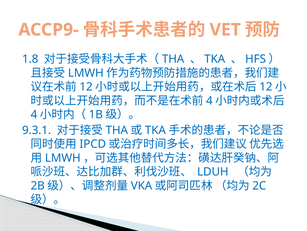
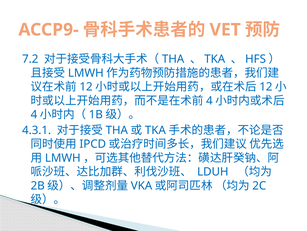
1.8: 1.8 -> 7.2
9.3.1: 9.3.1 -> 4.3.1
